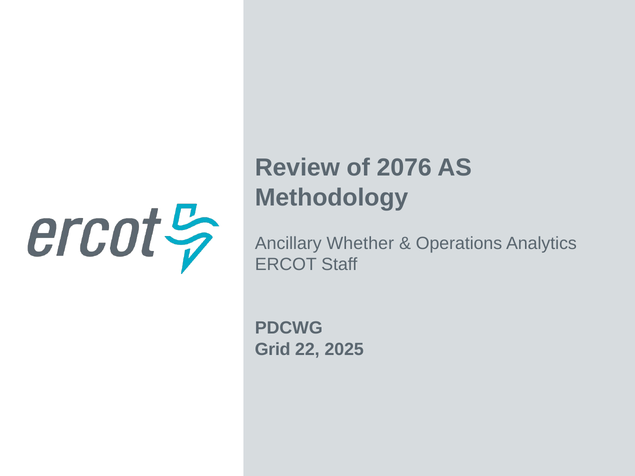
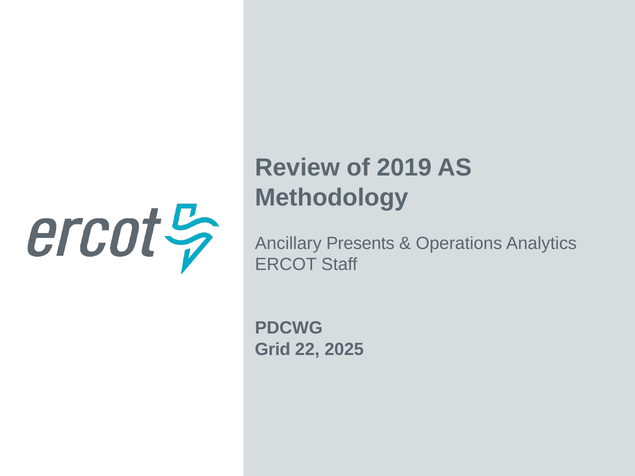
2076: 2076 -> 2019
Whether: Whether -> Presents
